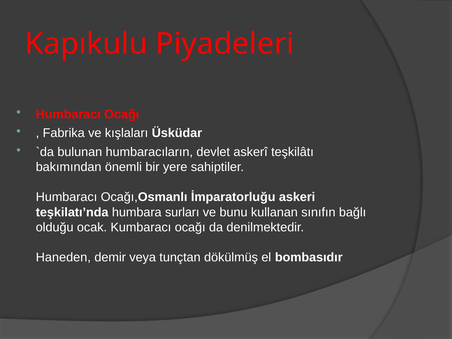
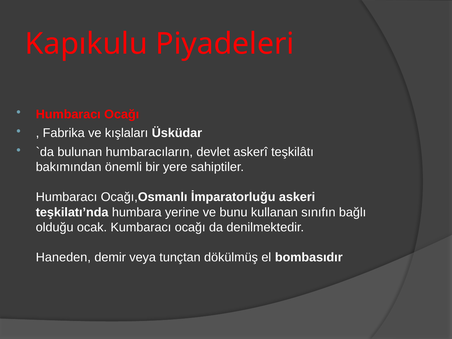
surları: surları -> yerine
